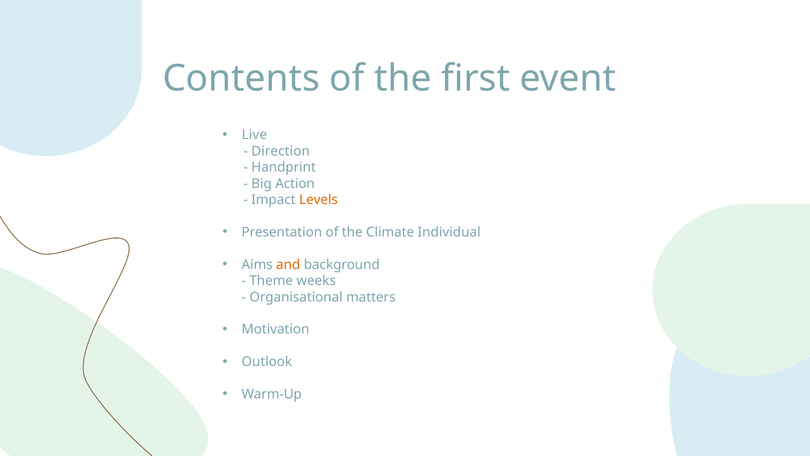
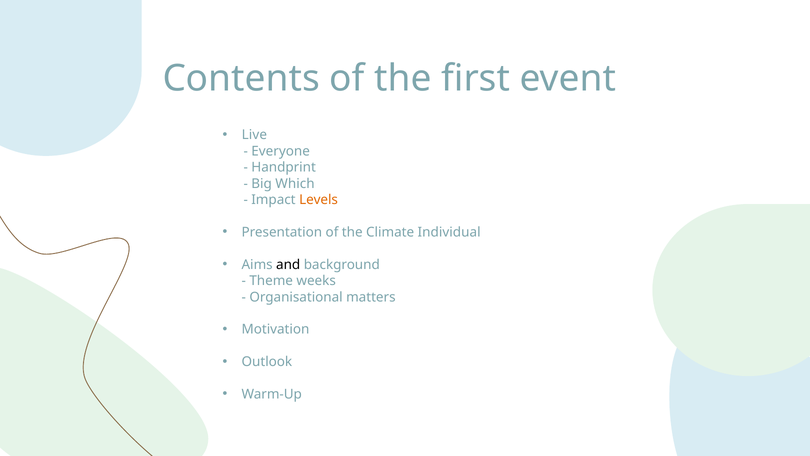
Direction: Direction -> Everyone
Action: Action -> Which
and colour: orange -> black
